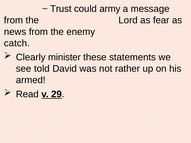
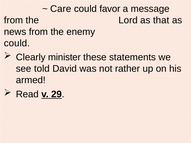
Trust: Trust -> Care
army: army -> favor
fear: fear -> that
catch at (17, 43): catch -> could
